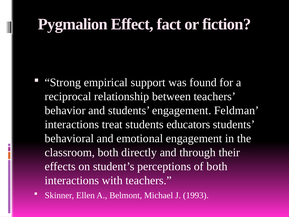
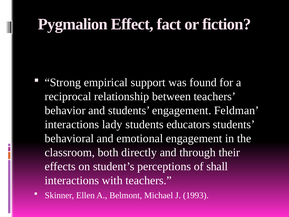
treat: treat -> lady
of both: both -> shall
